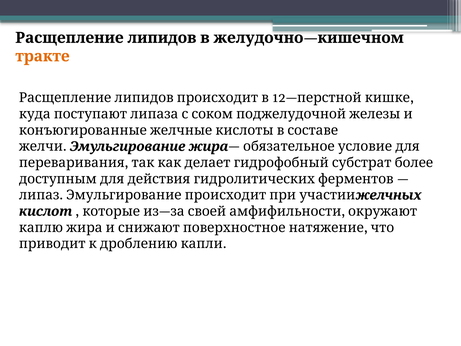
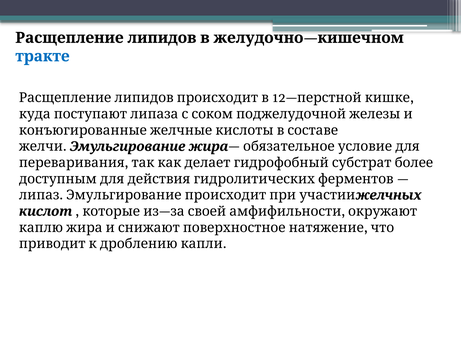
тракте colour: orange -> blue
